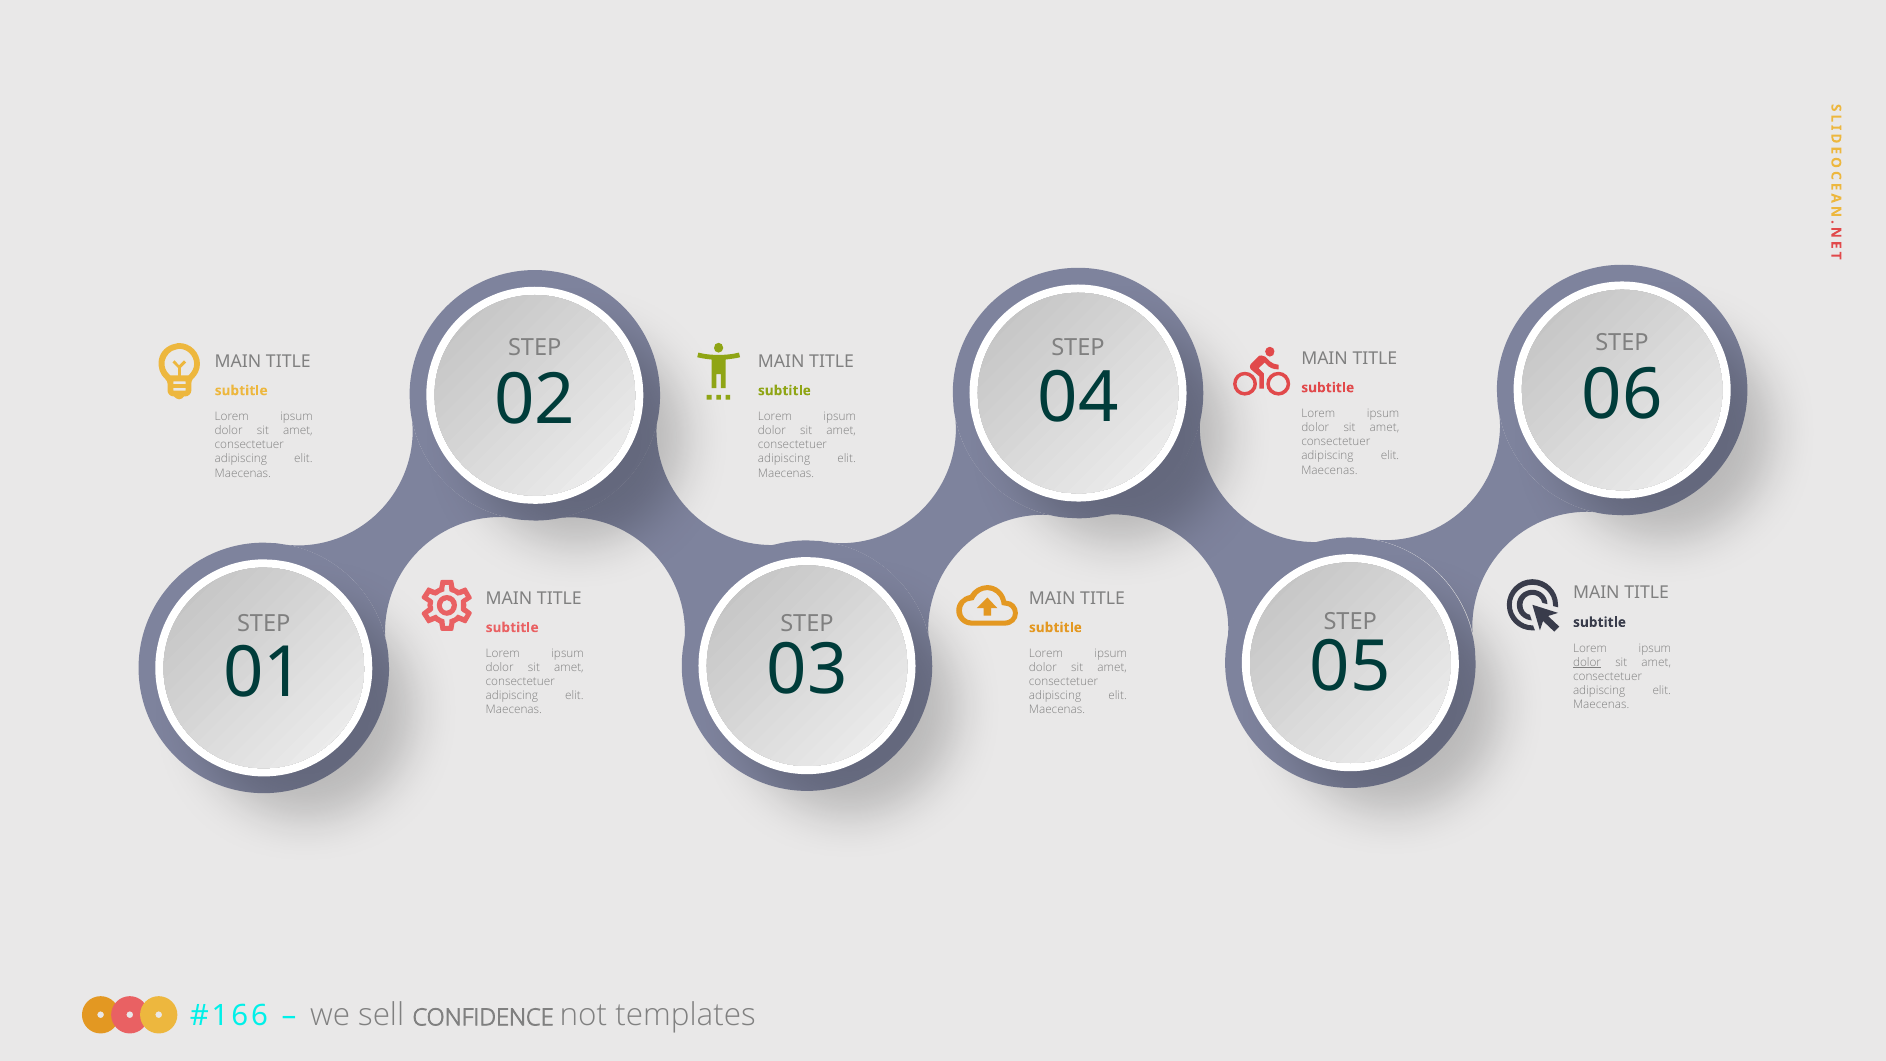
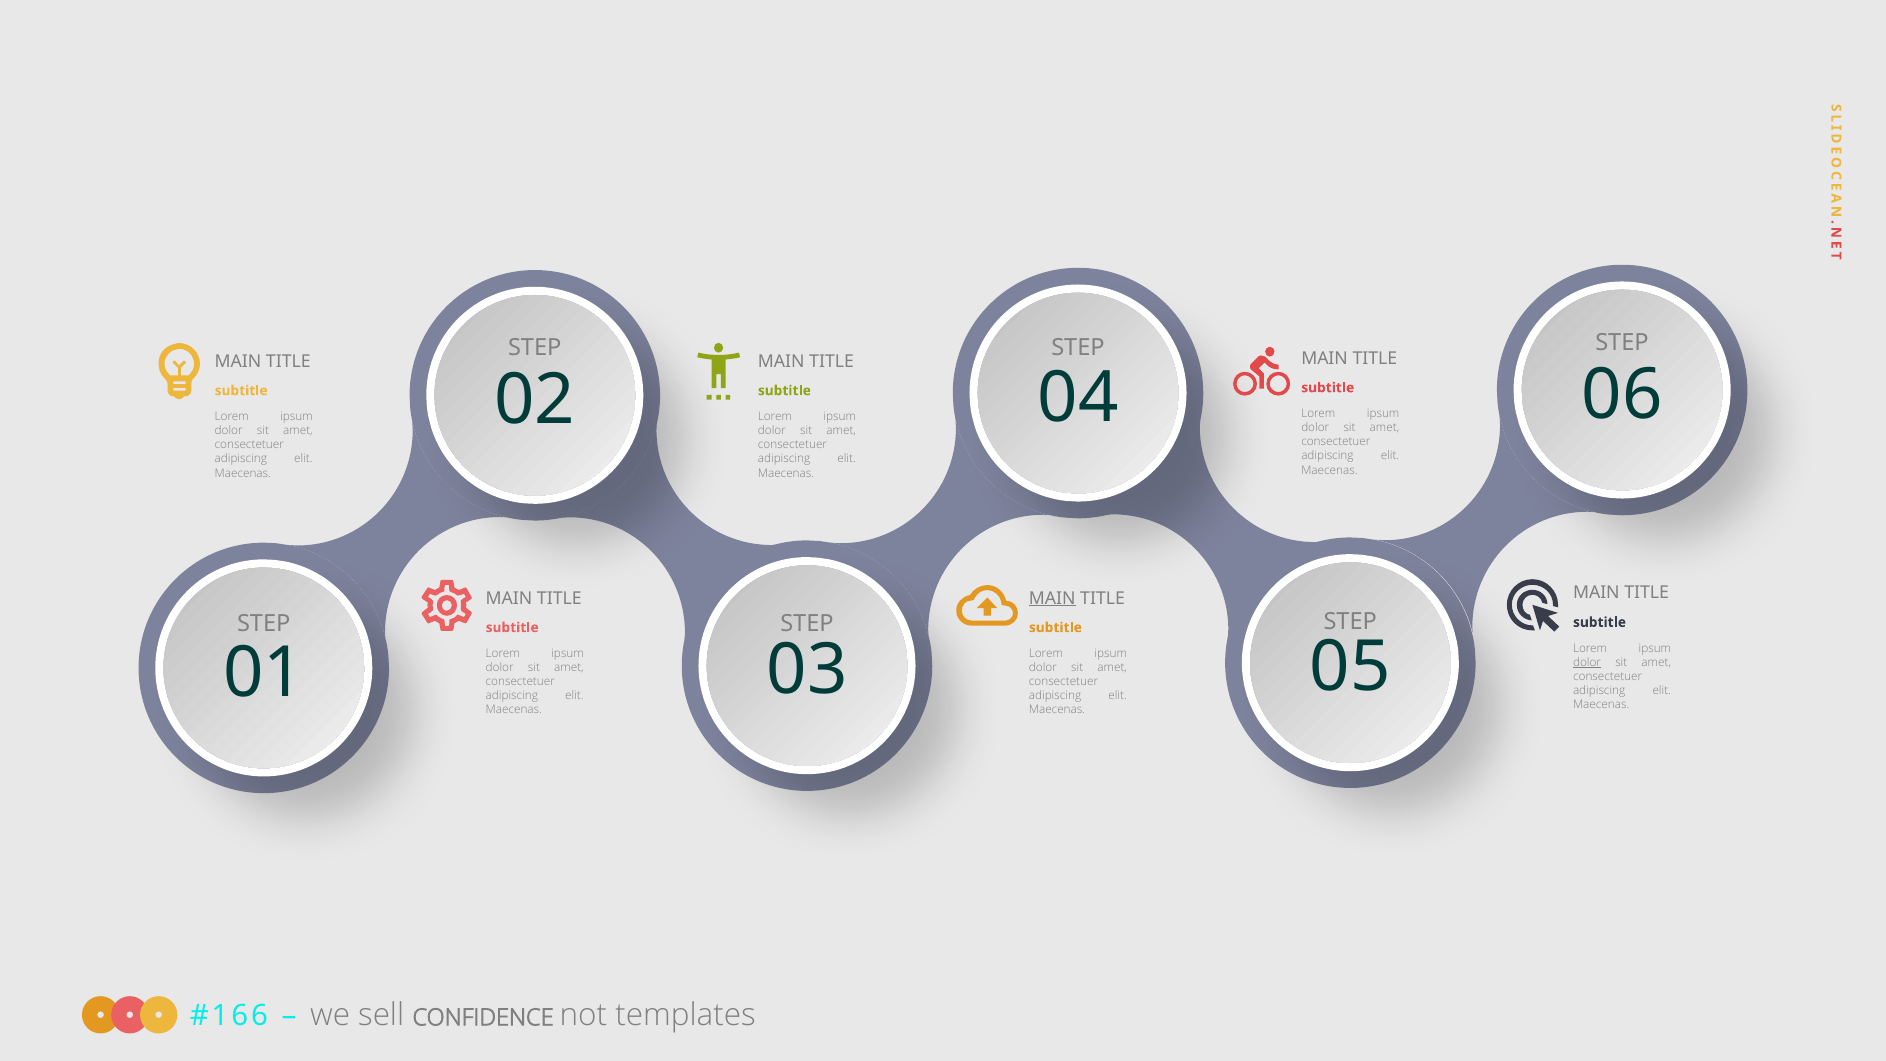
MAIN at (1052, 598) underline: none -> present
